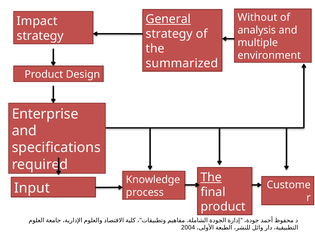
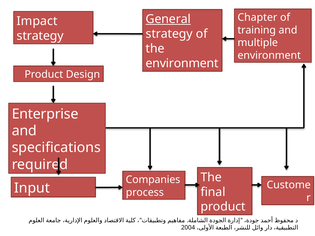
Without: Without -> Chapter
analysis: analysis -> training
summarized at (182, 63): summarized -> environment
The at (211, 177) underline: present -> none
Knowledge: Knowledge -> Companies
